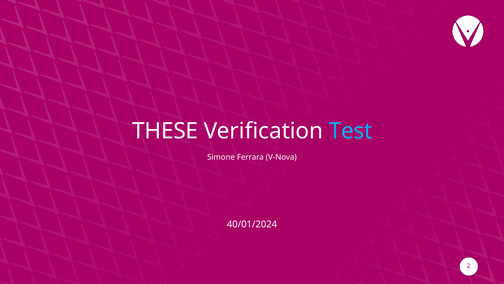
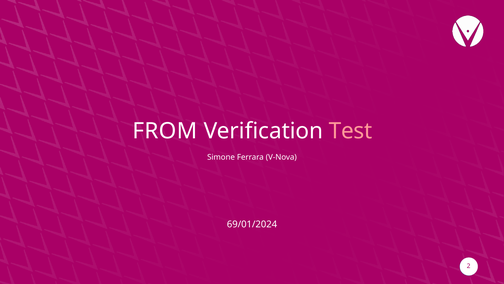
THESE: THESE -> FROM
Test colour: light blue -> pink
40/01/2024: 40/01/2024 -> 69/01/2024
